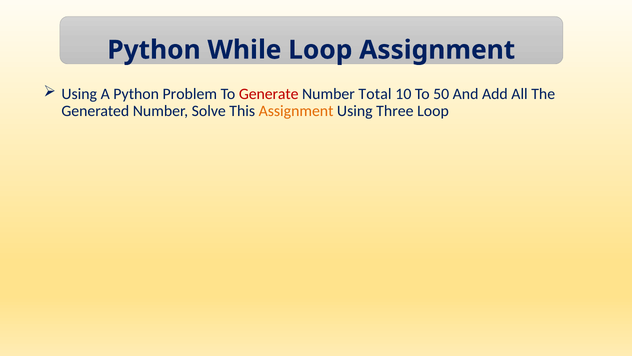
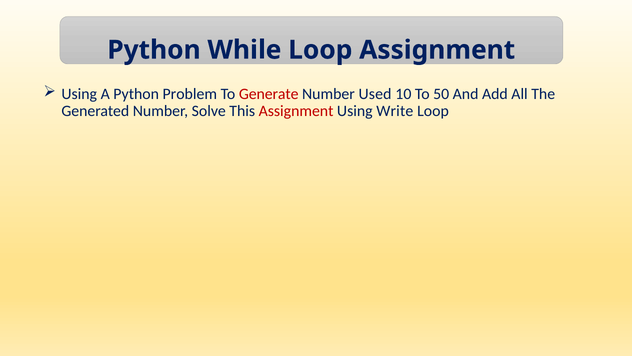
Total: Total -> Used
Assignment at (296, 111) colour: orange -> red
Three: Three -> Write
